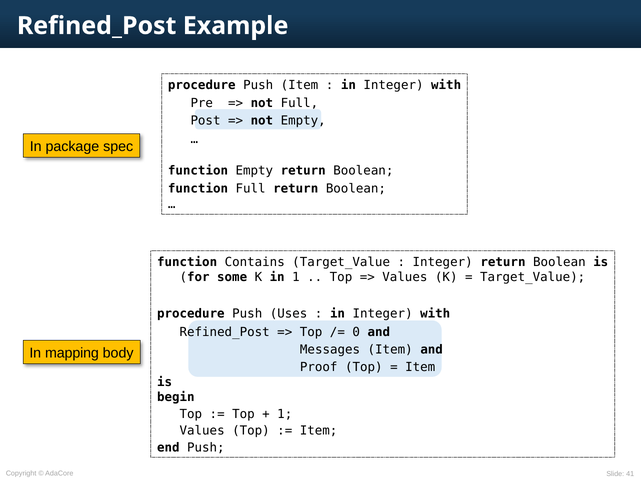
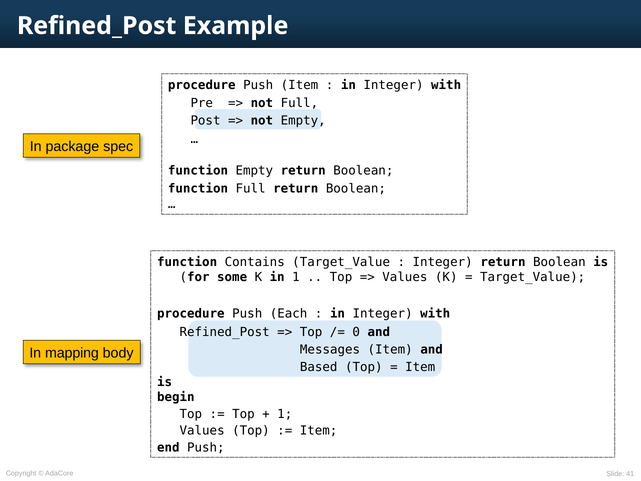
Uses: Uses -> Each
Proof: Proof -> Based
